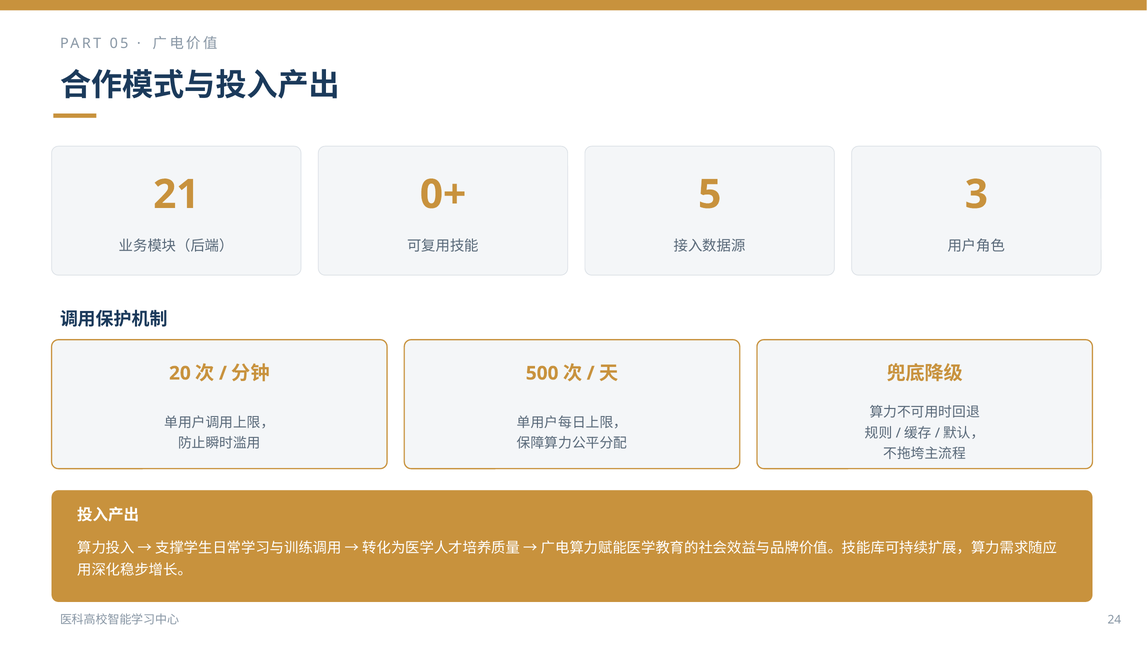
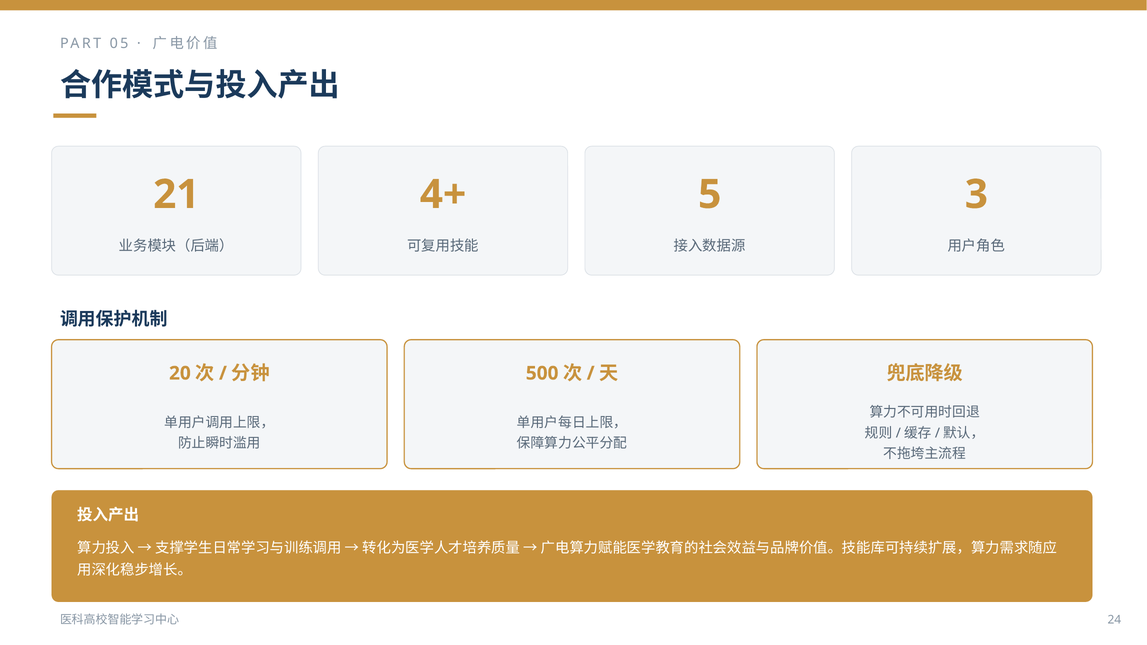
0+: 0+ -> 4+
